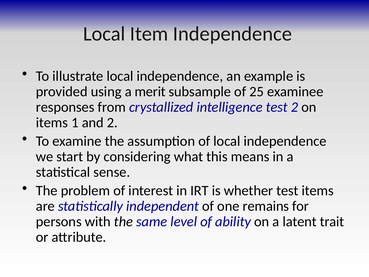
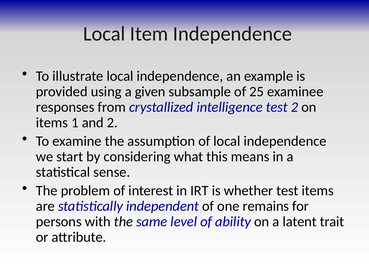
merit: merit -> given
